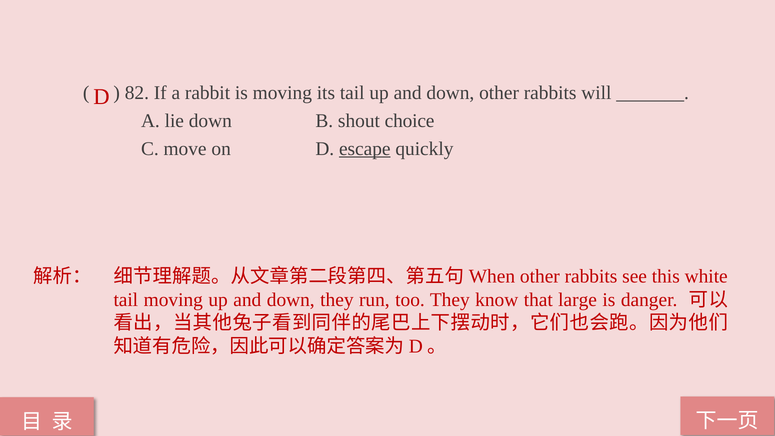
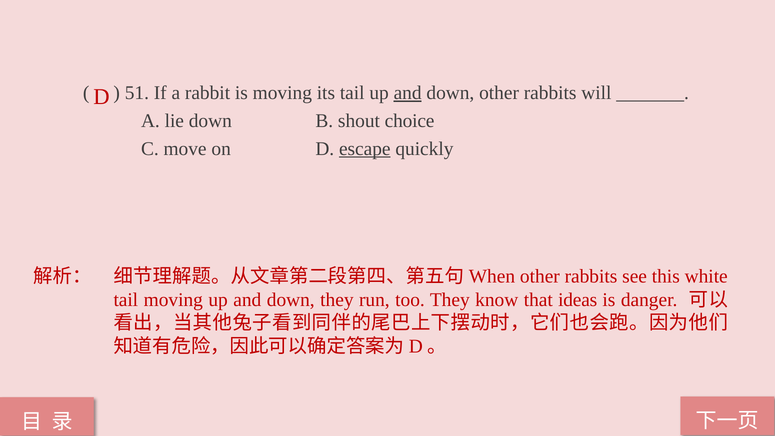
82: 82 -> 51
and at (408, 93) underline: none -> present
large: large -> ideas
